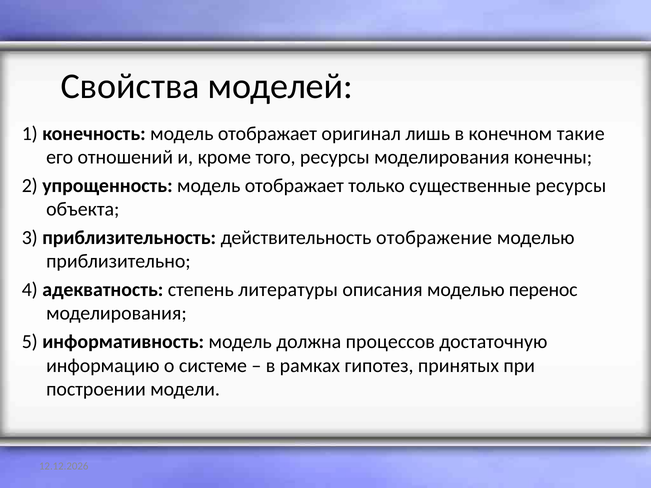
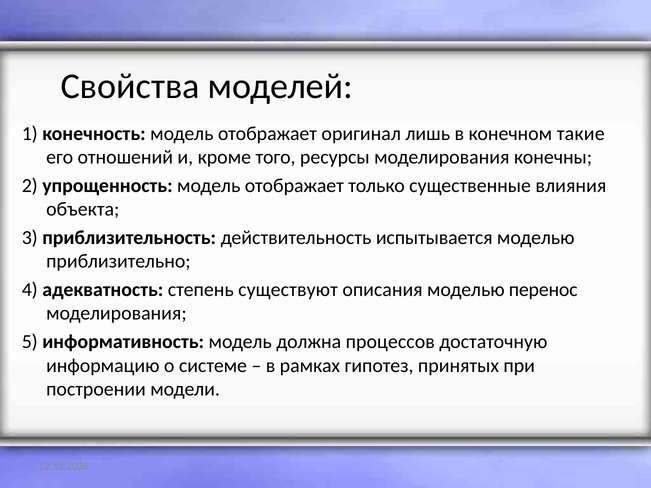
существенные ресурсы: ресурсы -> влияния
отображение: отображение -> испытывается
литературы: литературы -> существуют
